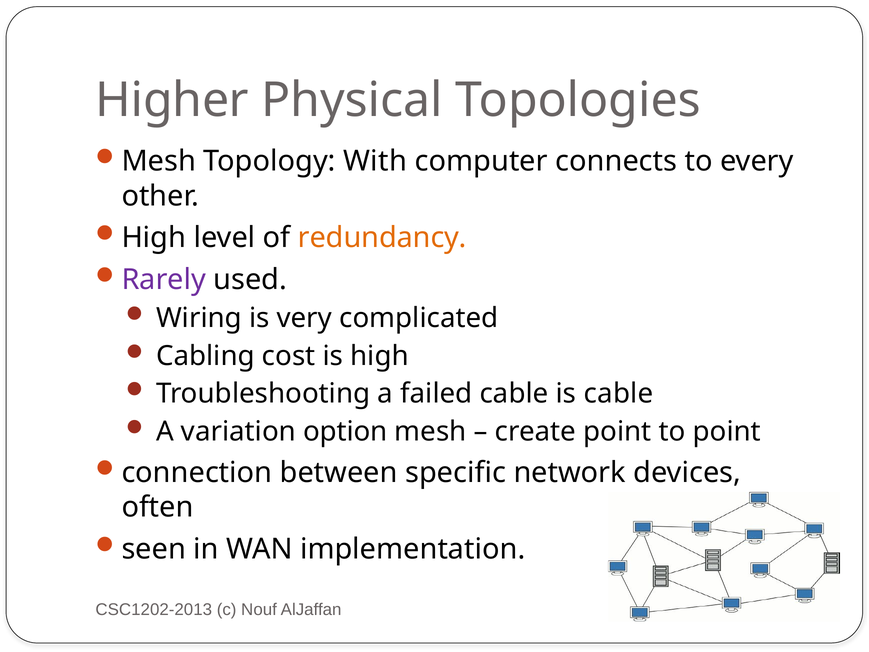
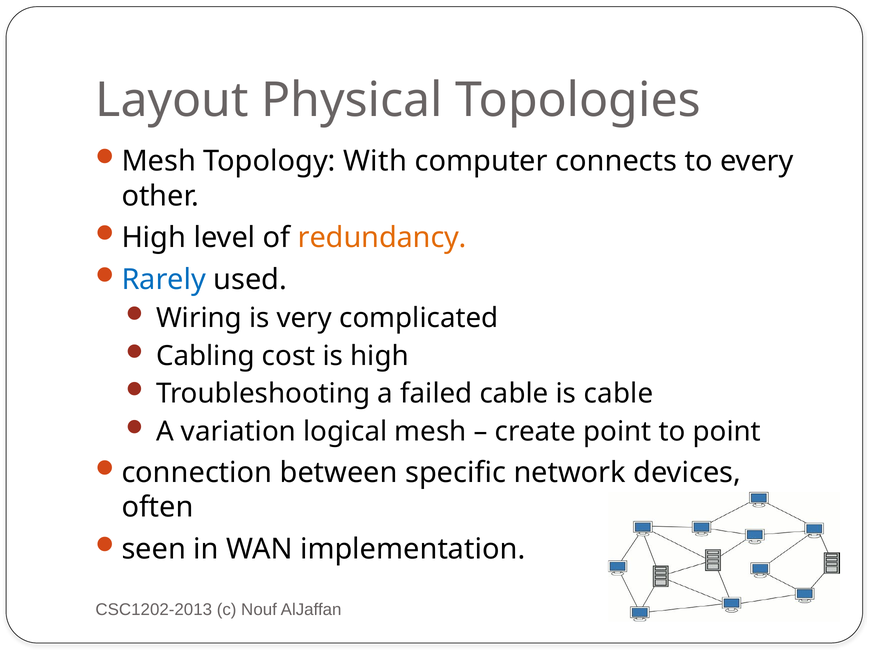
Higher: Higher -> Layout
Rarely colour: purple -> blue
option: option -> logical
